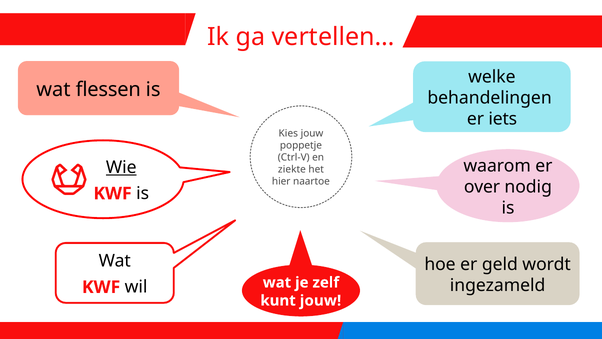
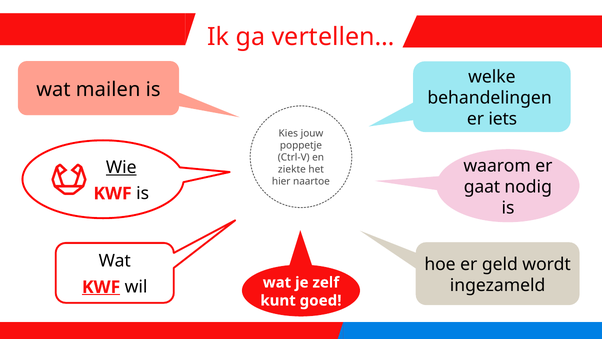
flessen: flessen -> mailen
over: over -> gaat
KWF at (101, 287) underline: none -> present
kunt jouw: jouw -> goed
